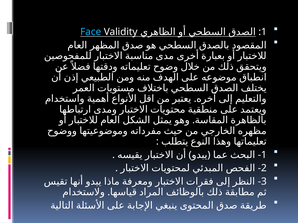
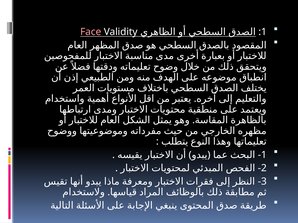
Face colour: light blue -> pink
